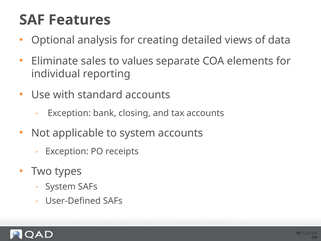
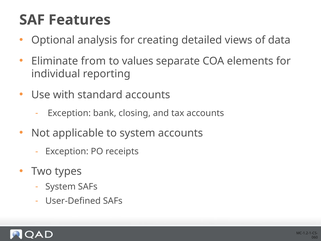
sales: sales -> from
